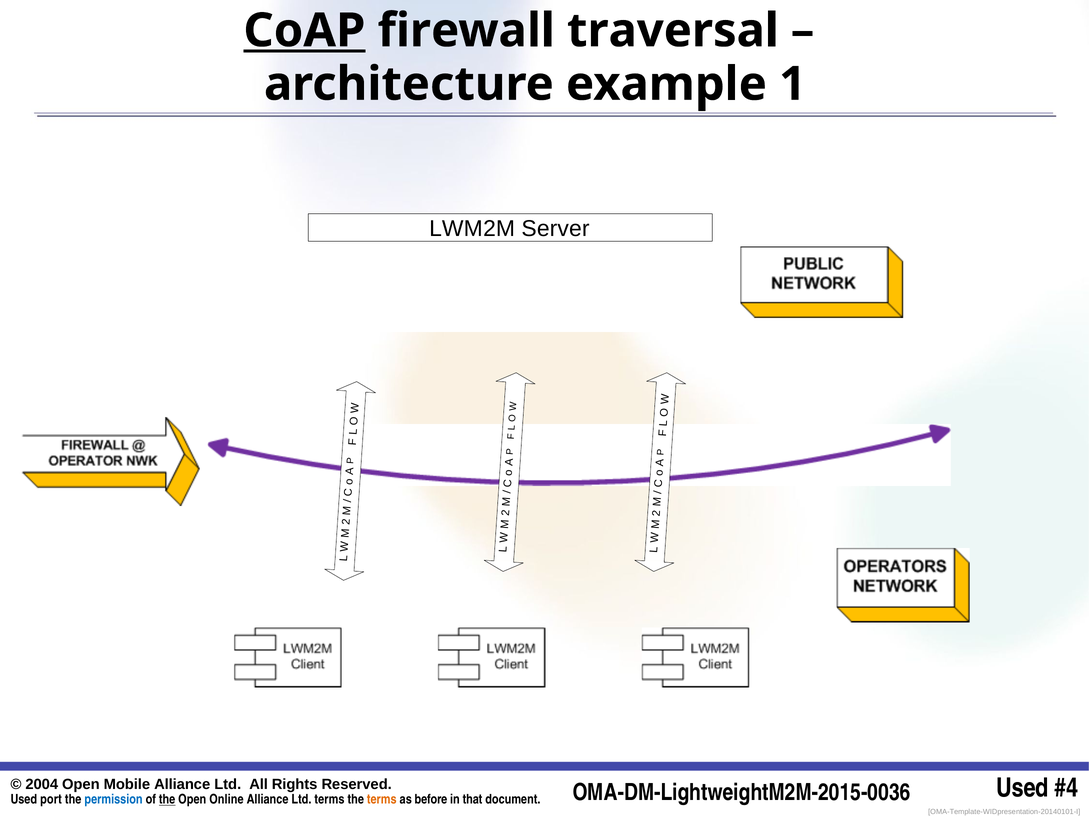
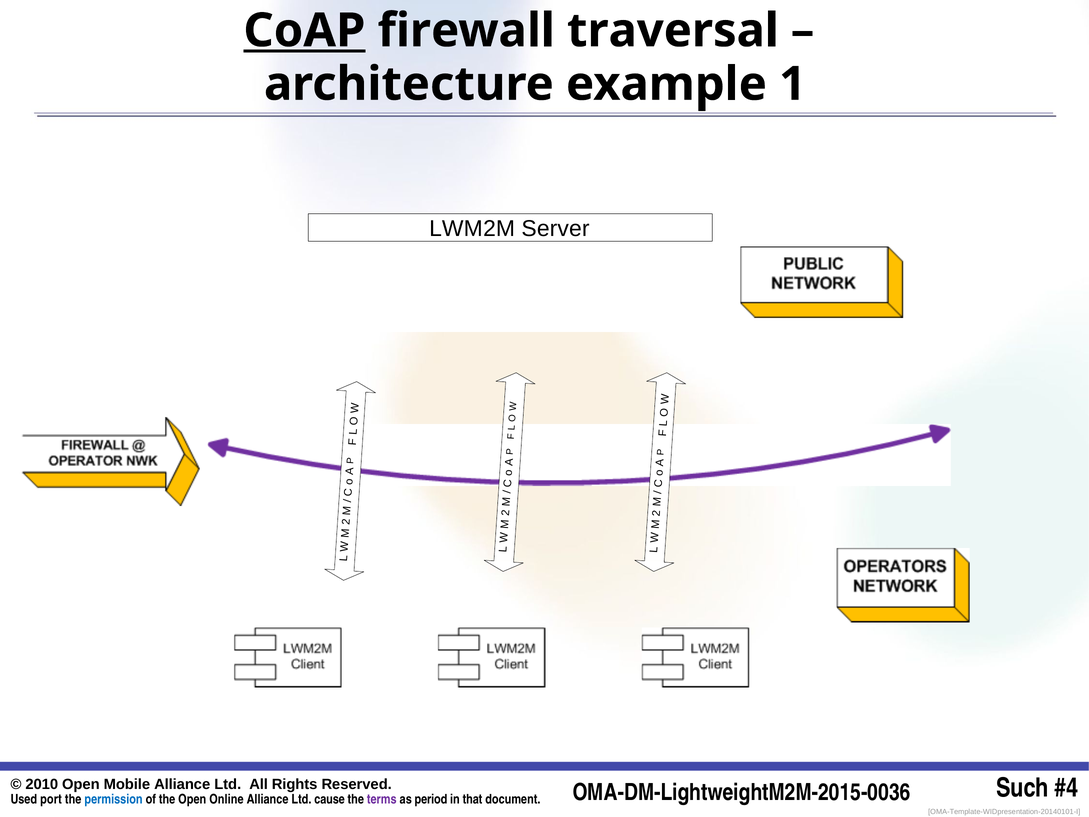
2004: 2004 -> 2010
the at (167, 800) underline: present -> none
Ltd terms: terms -> cause
terms at (382, 800) colour: orange -> purple
before: before -> period
document Used: Used -> Such
